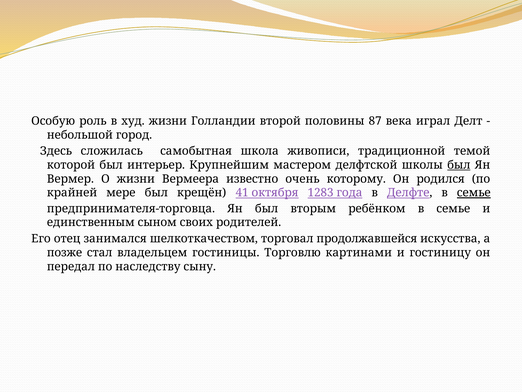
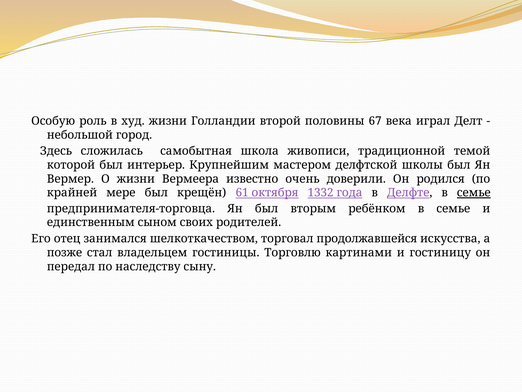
87: 87 -> 67
был at (459, 165) underline: present -> none
которому: которому -> доверили
41: 41 -> 61
1283: 1283 -> 1332
